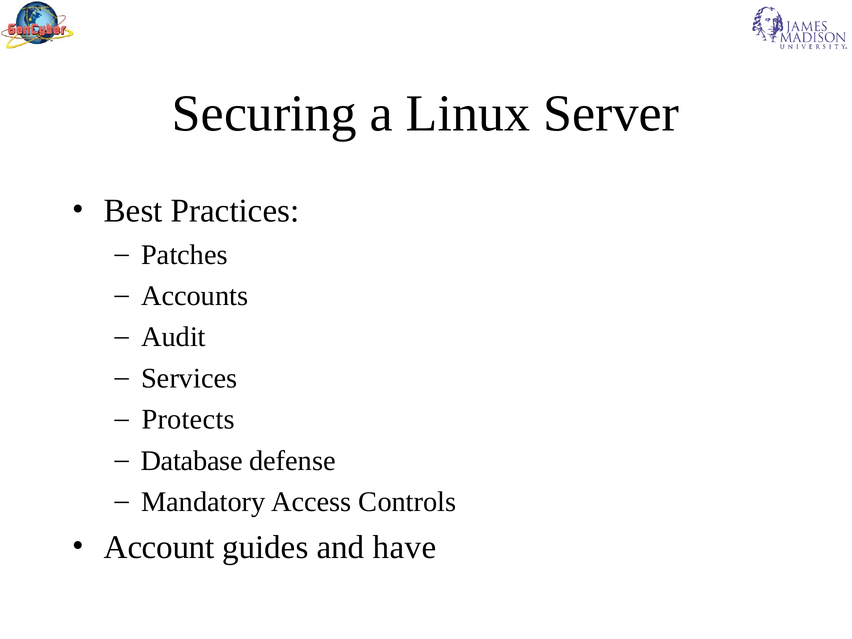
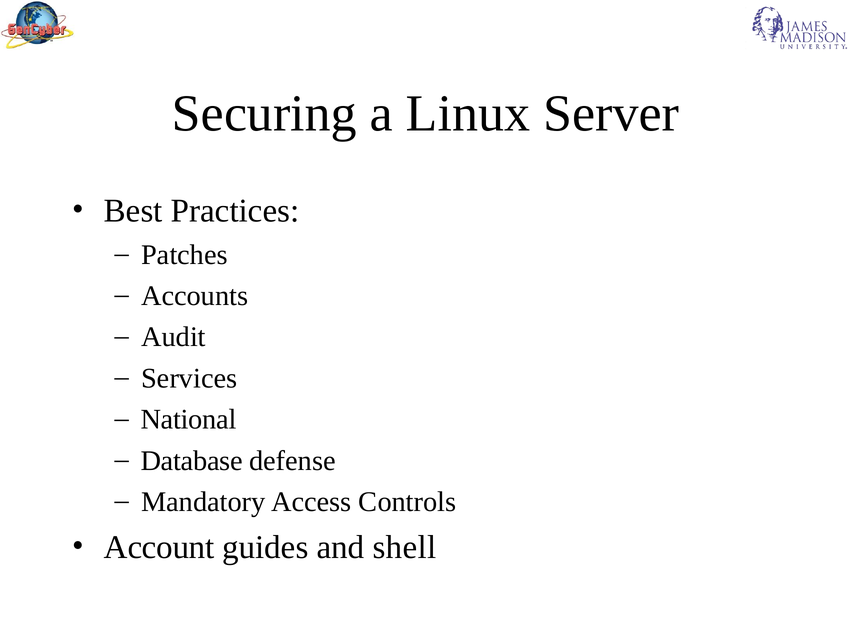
Protects: Protects -> National
have: have -> shell
